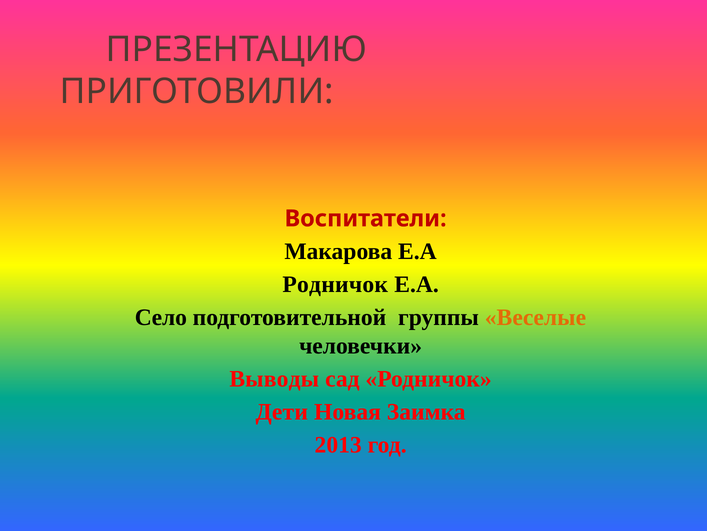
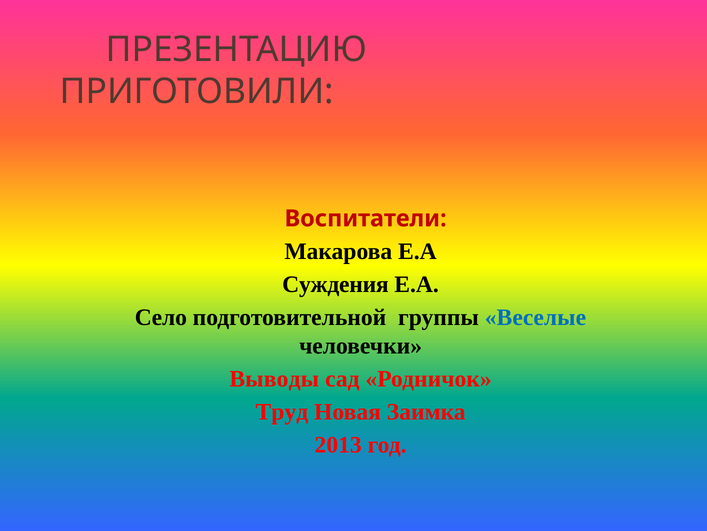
Родничок at (335, 284): Родничок -> Суждения
Веселые colour: orange -> blue
Дети: Дети -> Труд
